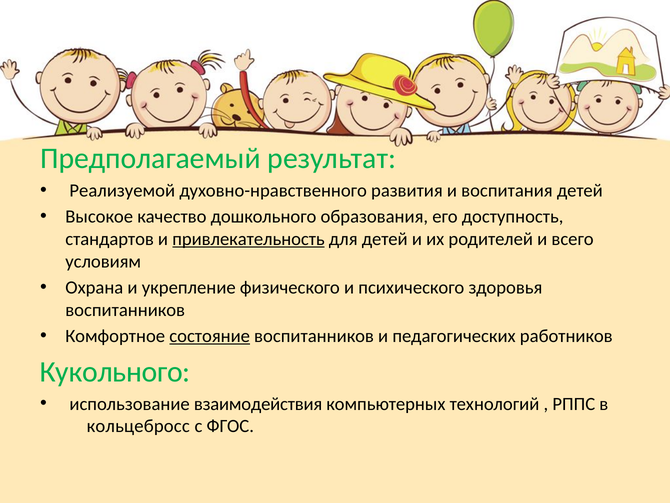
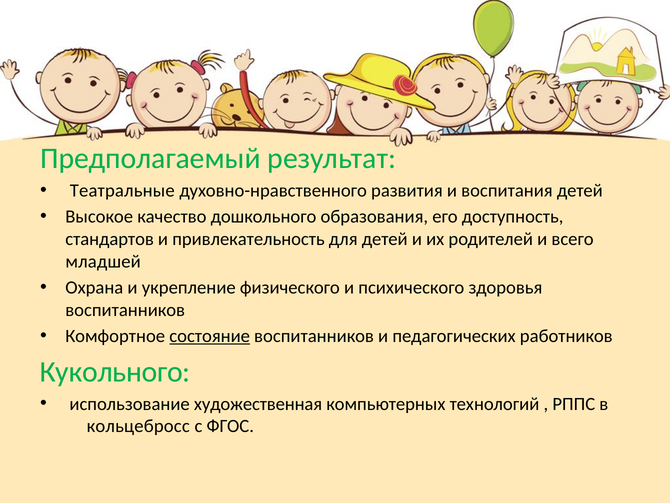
Реализуемой: Реализуемой -> Театральные
привлекательность underline: present -> none
условиям: условиям -> младшей
взаимодействия: взаимодействия -> художественная
